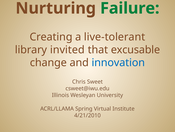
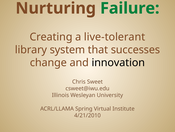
invited: invited -> system
excusable: excusable -> successes
innovation colour: blue -> black
